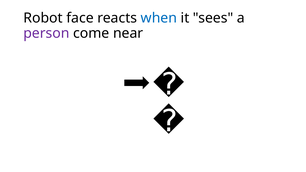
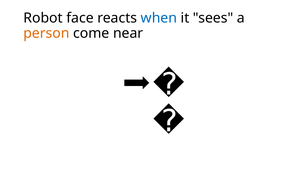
person colour: purple -> orange
